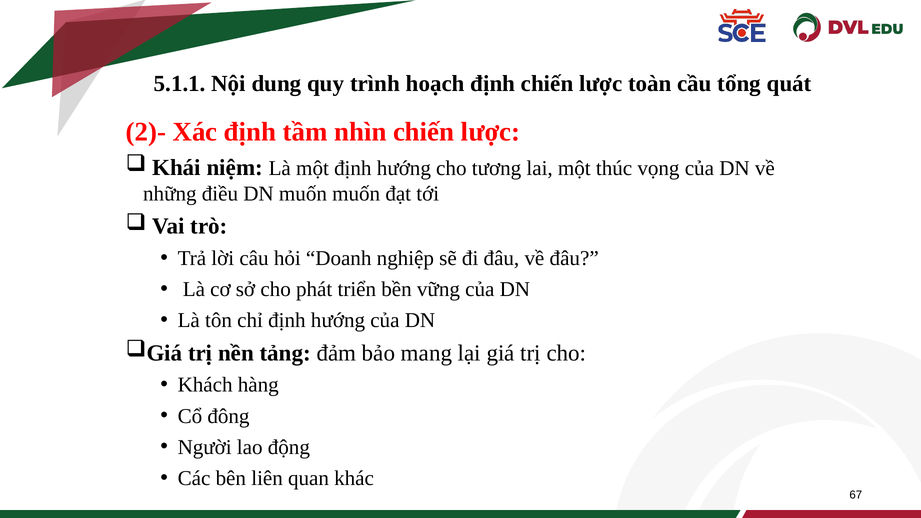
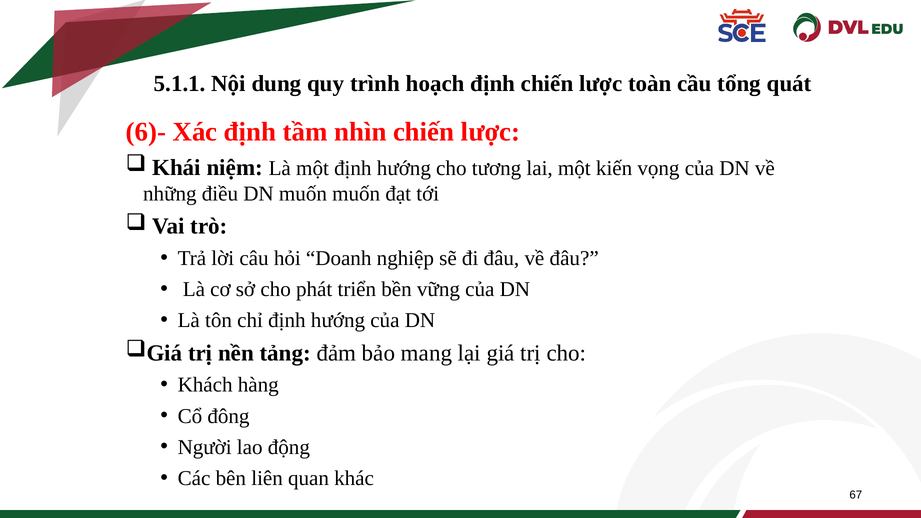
2)-: 2)- -> 6)-
thúc: thúc -> kiến
